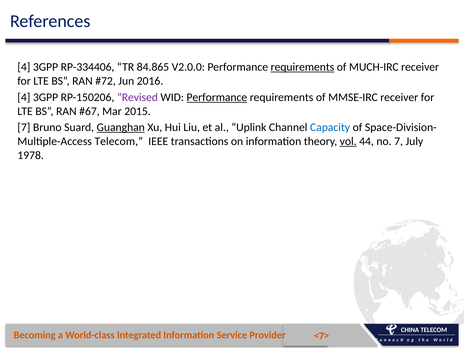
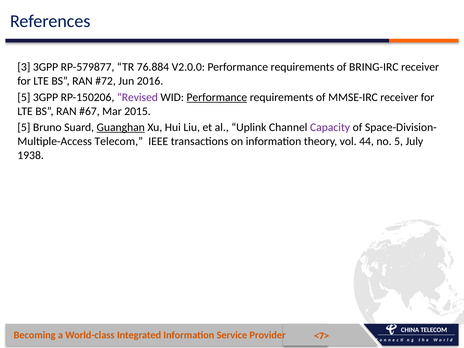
4 at (24, 67): 4 -> 3
RP-334406: RP-334406 -> RP-579877
84.865: 84.865 -> 76.884
requirements at (302, 67) underline: present -> none
MUCH-IRC: MUCH-IRC -> BRING-IRC
4 at (24, 97): 4 -> 5
7 at (24, 127): 7 -> 5
Capacity colour: blue -> purple
vol underline: present -> none
no 7: 7 -> 5
1978: 1978 -> 1938
